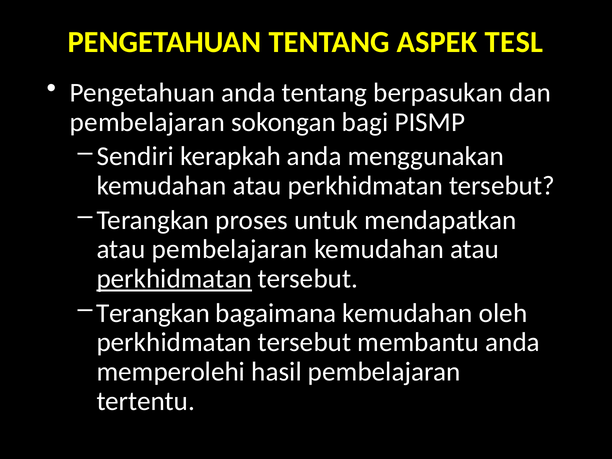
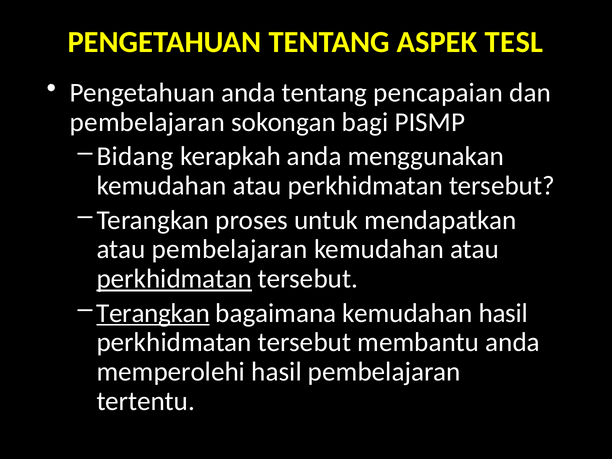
berpasukan: berpasukan -> pencapaian
Sendiri: Sendiri -> Bidang
Terangkan at (153, 313) underline: none -> present
kemudahan oleh: oleh -> hasil
